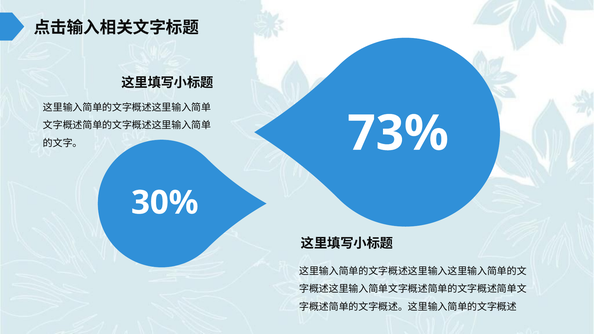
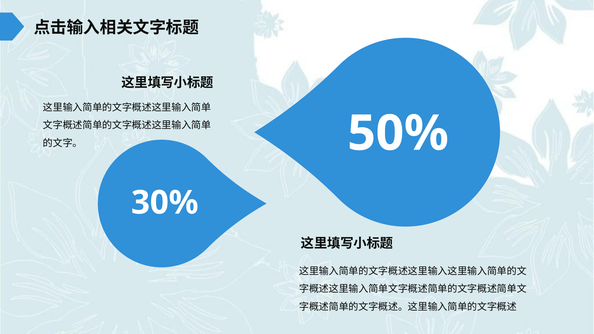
73%: 73% -> 50%
